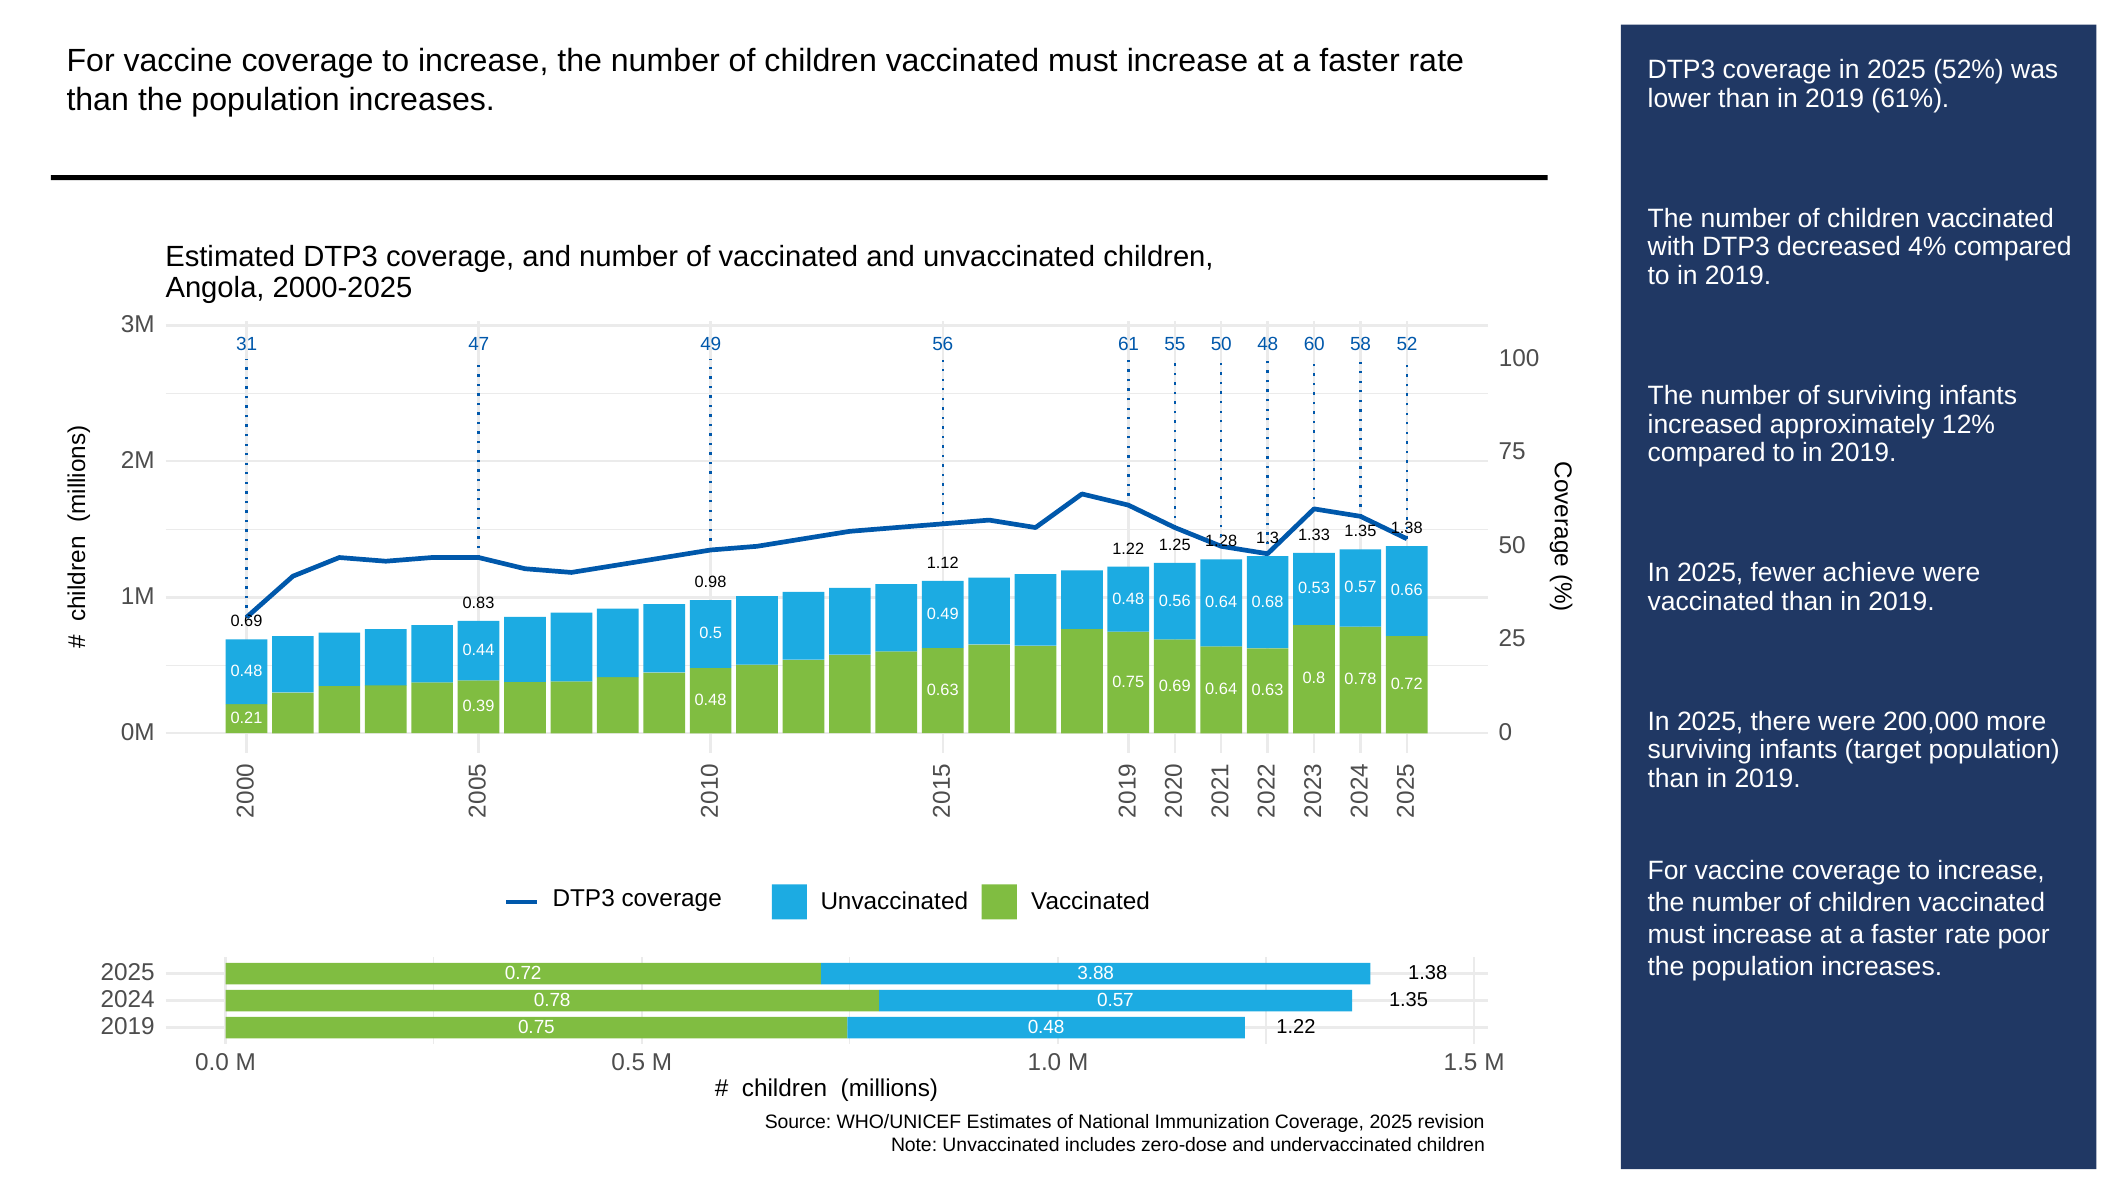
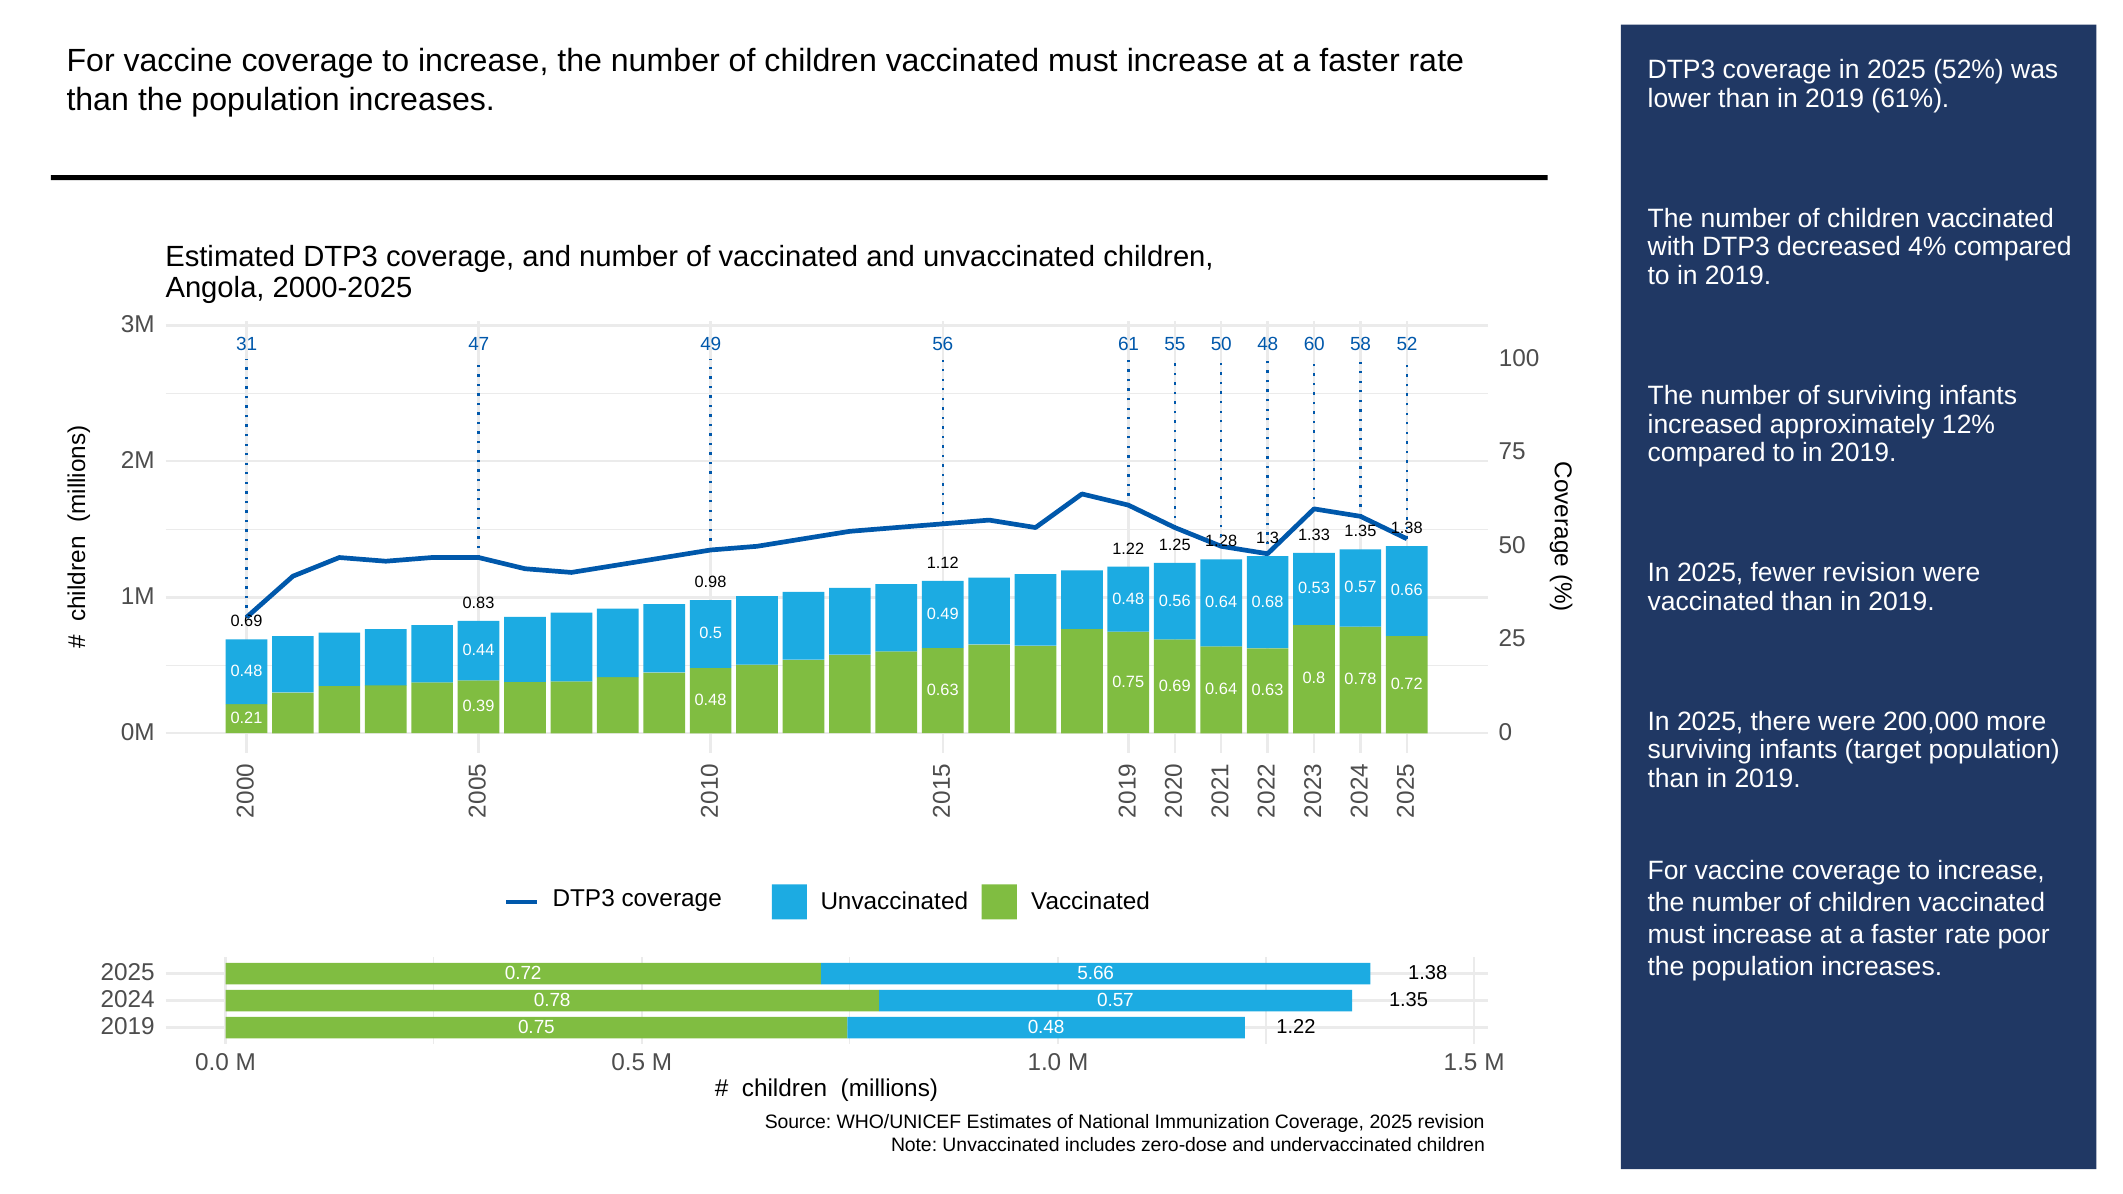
fewer achieve: achieve -> revision
3.88: 3.88 -> 5.66
